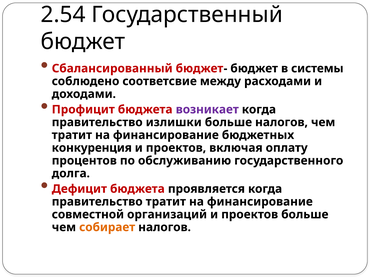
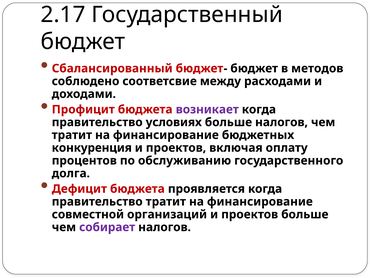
2.54: 2.54 -> 2.17
системы: системы -> методов
излишки: излишки -> условиях
собирает colour: orange -> purple
